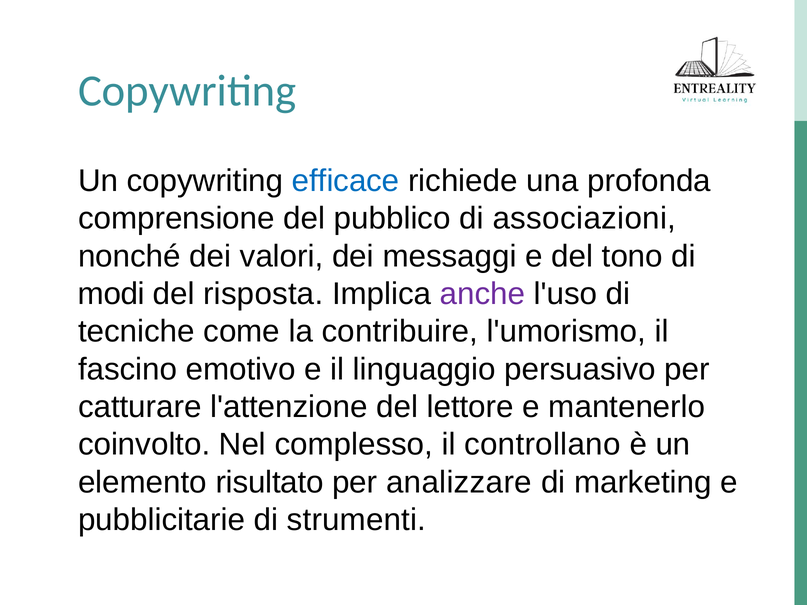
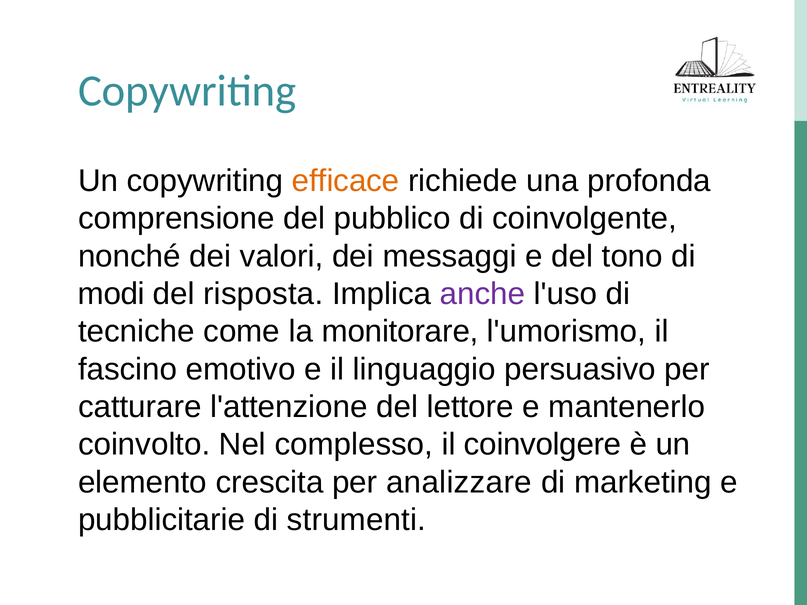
efficace colour: blue -> orange
associazioni: associazioni -> coinvolgente
contribuire: contribuire -> monitorare
controllano: controllano -> coinvolgere
risultato: risultato -> crescita
